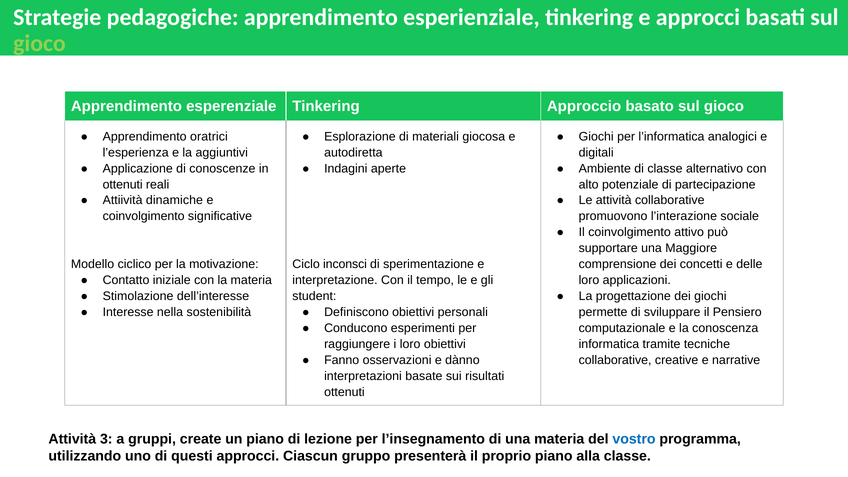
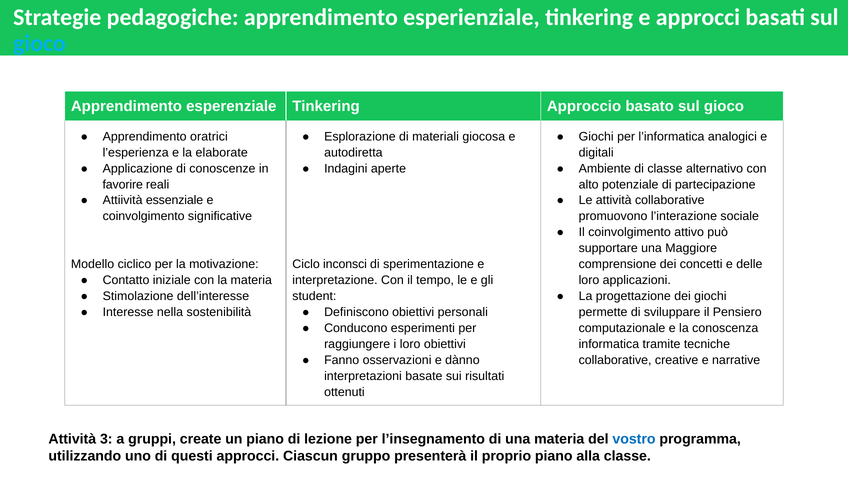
gioco at (39, 43) colour: light green -> light blue
aggiuntivi: aggiuntivi -> elaborate
ottenuti at (123, 184): ottenuti -> favorire
dinamiche: dinamiche -> essenziale
